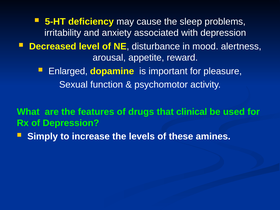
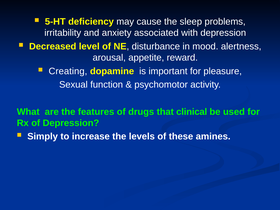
Enlarged: Enlarged -> Creating
